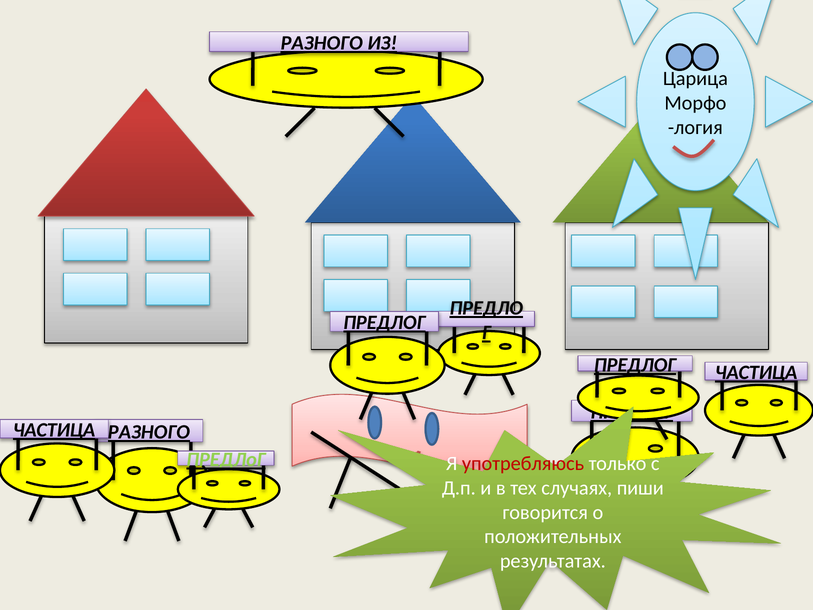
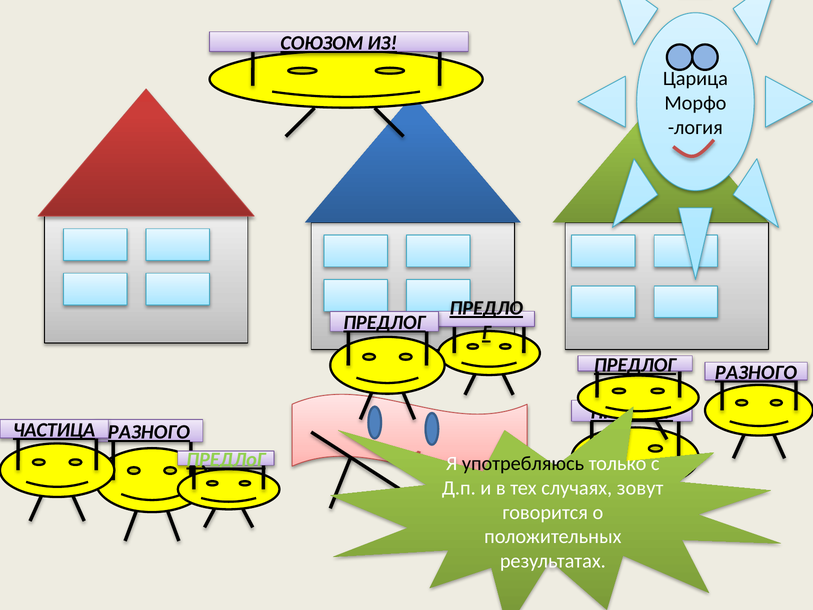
РАЗНОГО at (322, 43): РАЗНОГО -> СОЮЗОМ
ЧАСТИЦА at (756, 372): ЧАСТИЦА -> РАЗНОГО
употребляюсь colour: red -> black
пиши: пиши -> зовут
